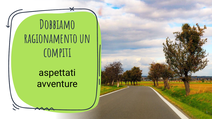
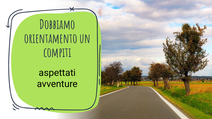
ragionamento: ragionamento -> orientamento
